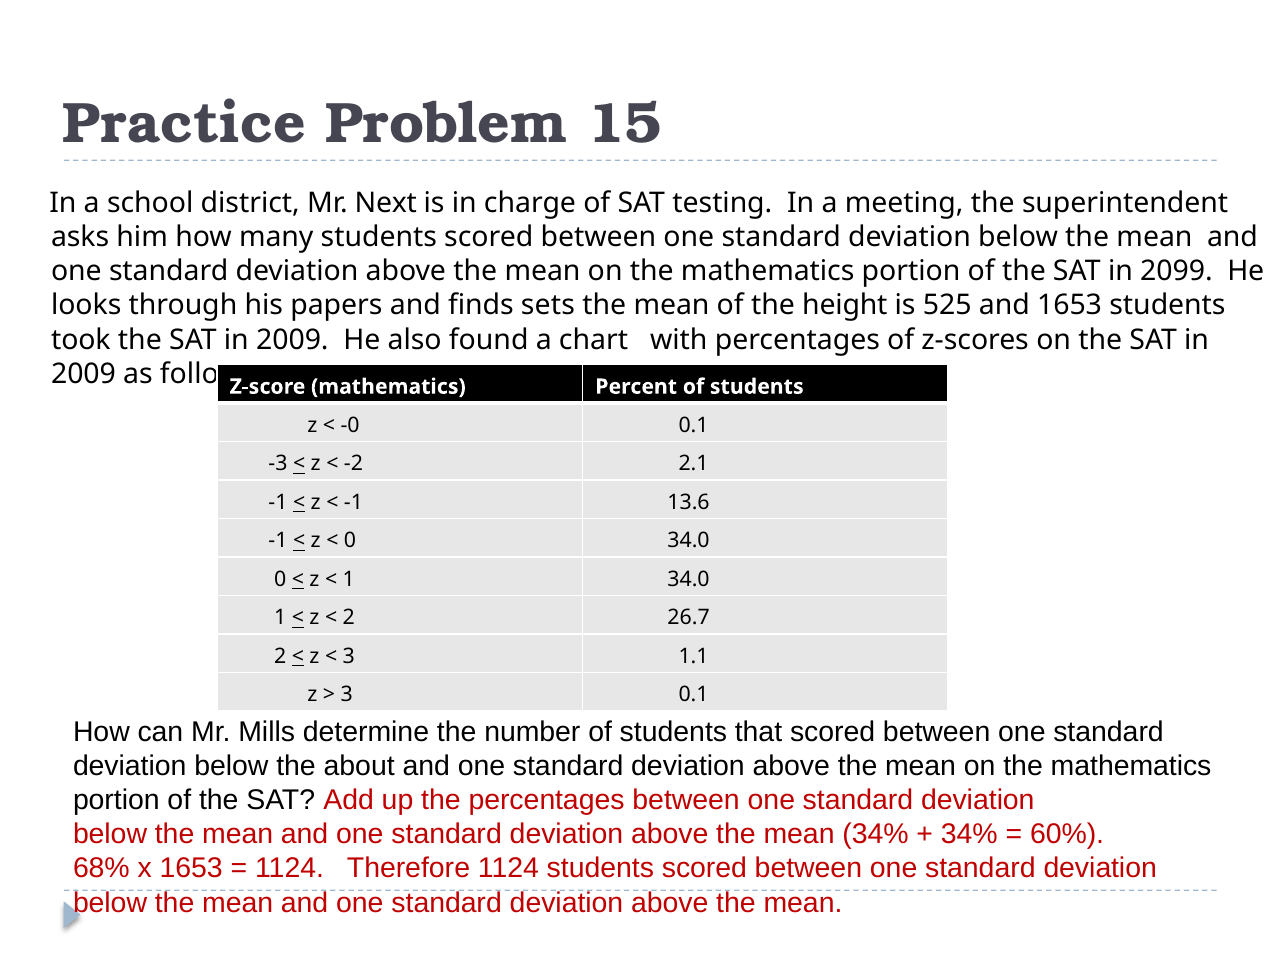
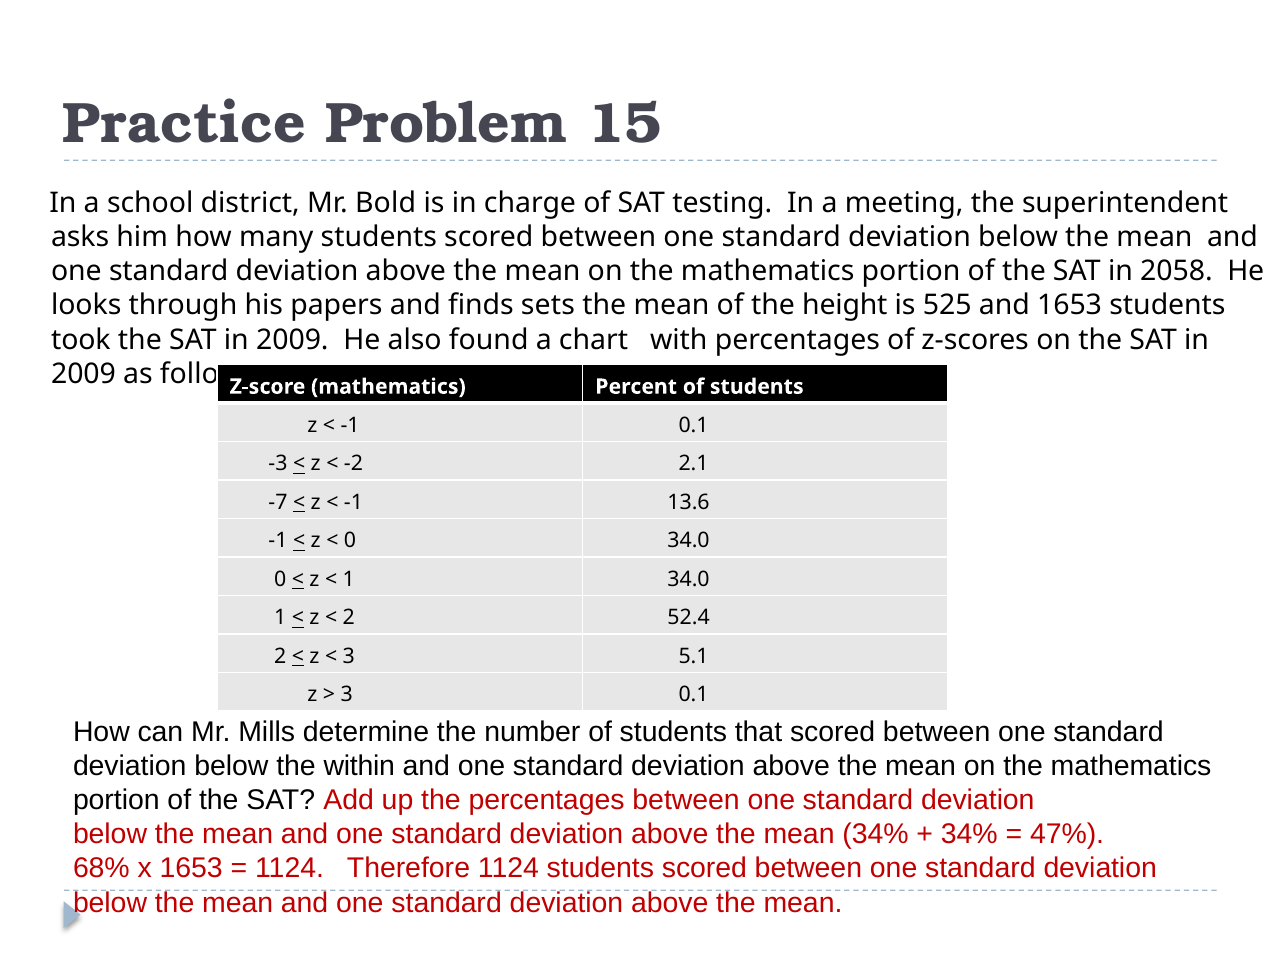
Next: Next -> Bold
2099: 2099 -> 2058
-0 at (350, 425): -0 -> -1
-1 at (278, 502): -1 -> -7
26.7: 26.7 -> 52.4
1.1: 1.1 -> 5.1
about: about -> within
60%: 60% -> 47%
